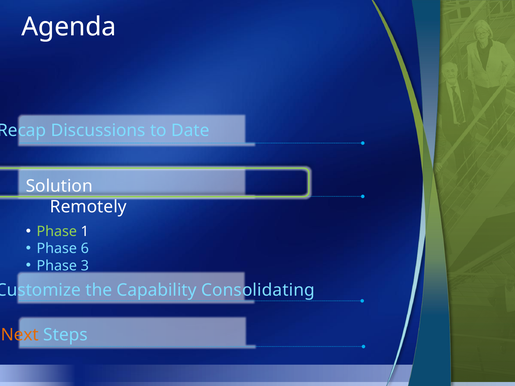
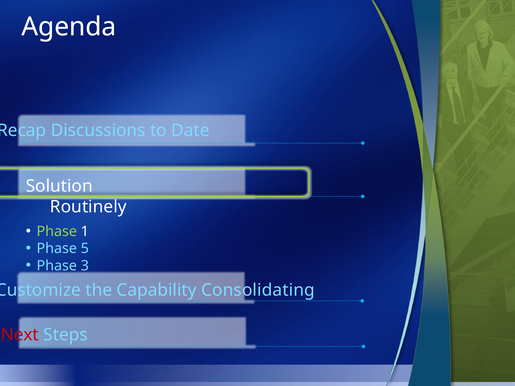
Remotely: Remotely -> Routinely
6: 6 -> 5
Next colour: orange -> red
